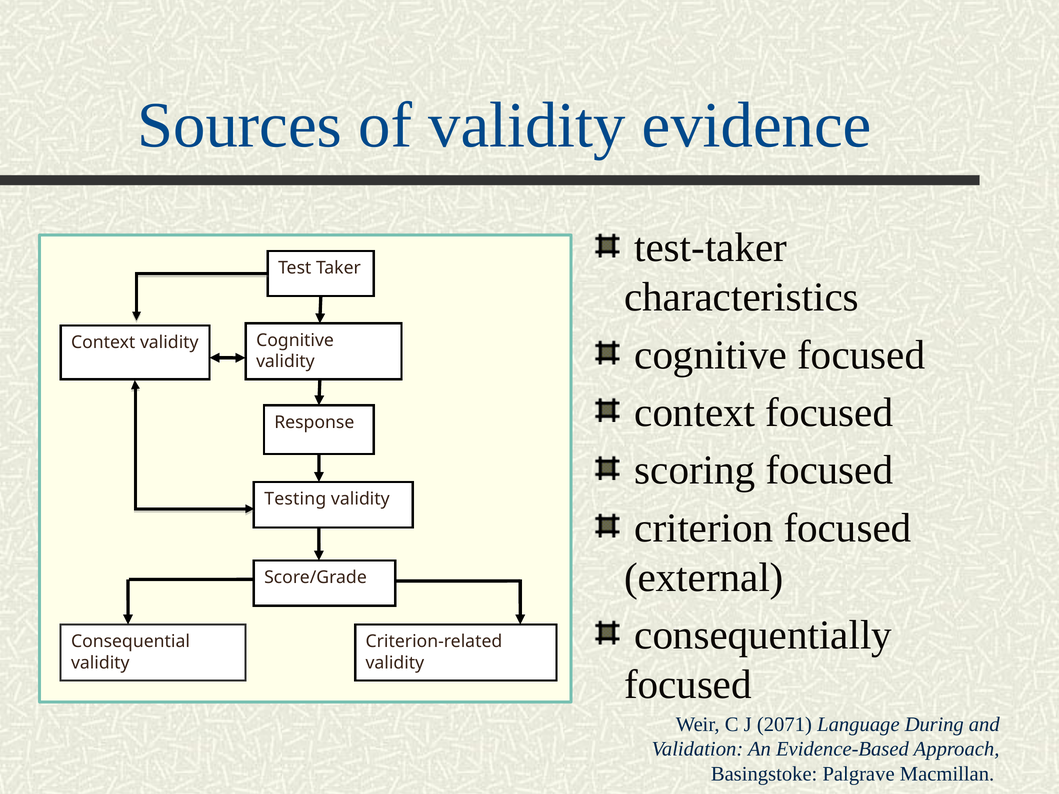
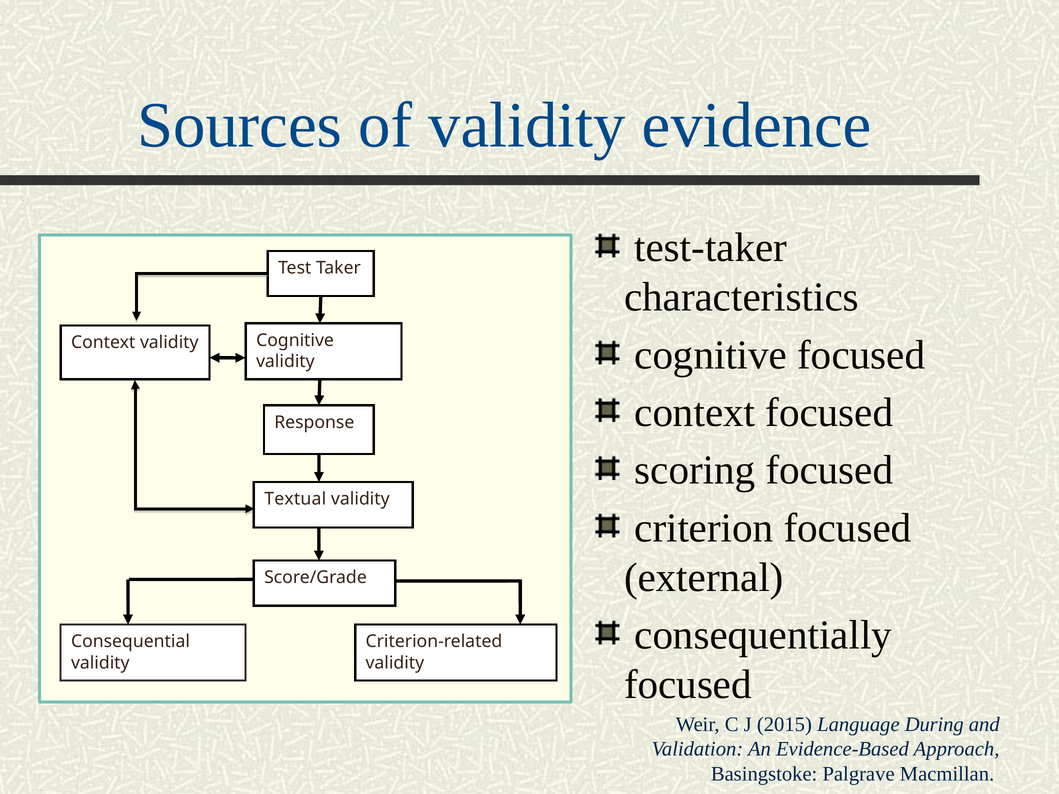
Testing: Testing -> Textual
2071: 2071 -> 2015
